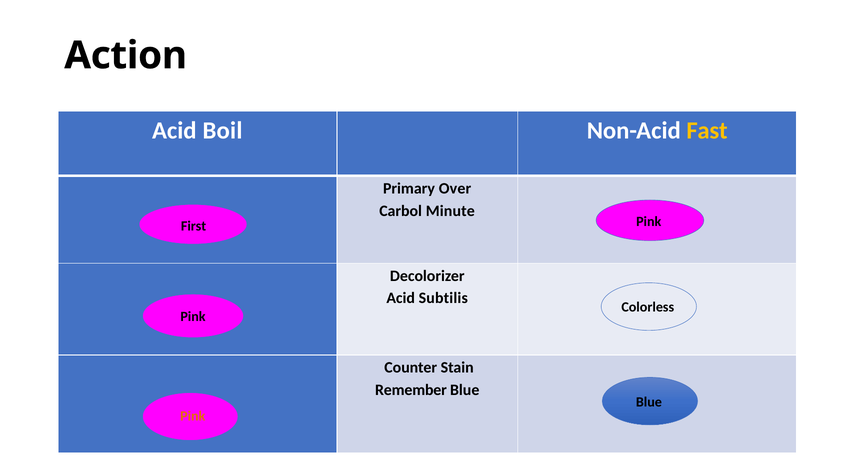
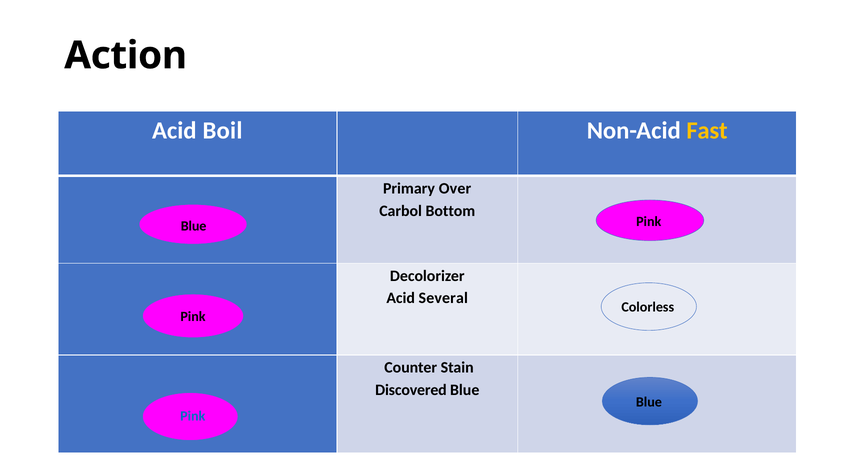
Minute: Minute -> Bottom
First at (194, 226): First -> Blue
Subtilis: Subtilis -> Several
Remember: Remember -> Discovered
Pink at (193, 417) colour: orange -> blue
